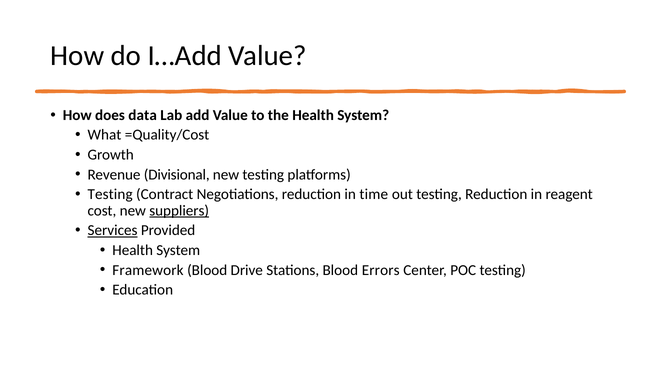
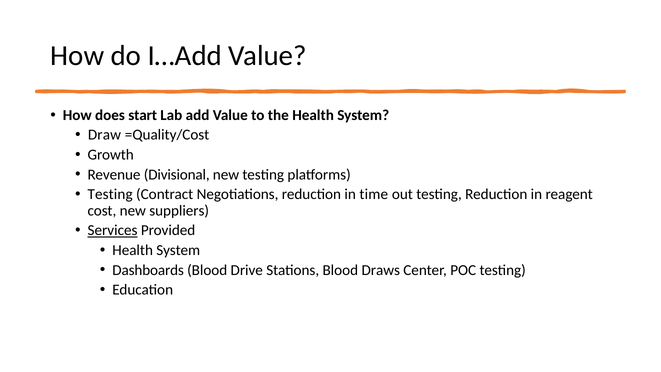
data: data -> start
What: What -> Draw
suppliers underline: present -> none
Framework: Framework -> Dashboards
Errors: Errors -> Draws
